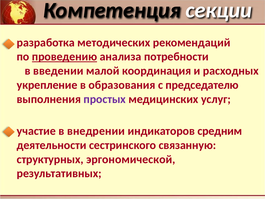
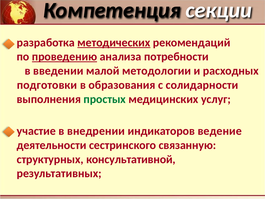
методических underline: none -> present
координация: координация -> методологии
укрепление: укрепление -> подготовки
председателю: председателю -> солидарности
простых colour: purple -> green
средним: средним -> ведение
эргономической: эргономической -> консультативной
